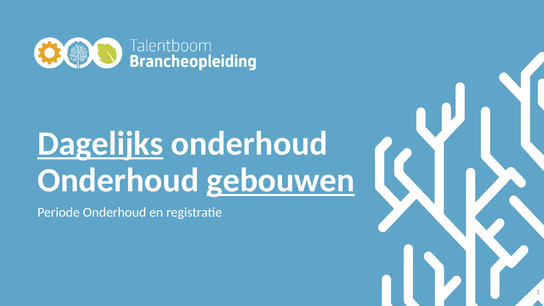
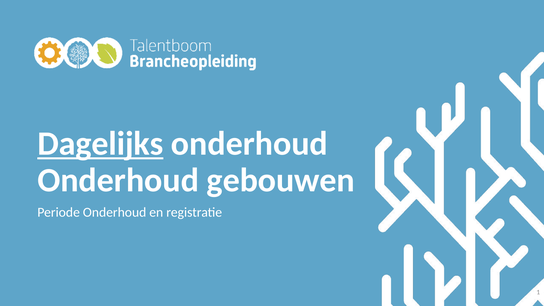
gebouwen underline: present -> none
